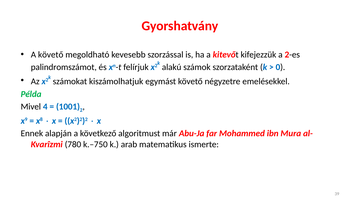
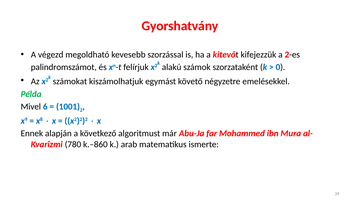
A követő: követő -> végezd
4: 4 -> 6
k.–750: k.–750 -> k.–860
